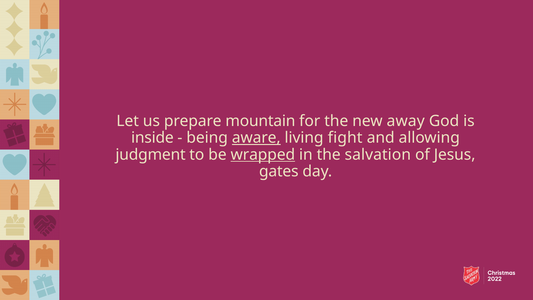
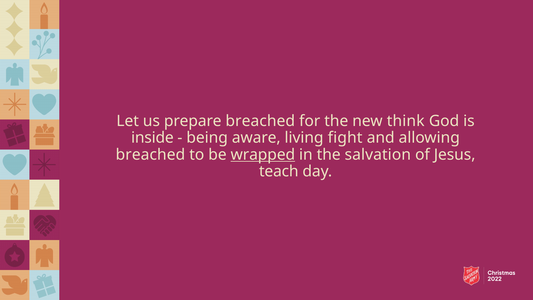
prepare mountain: mountain -> breached
away: away -> think
aware underline: present -> none
judgment at (151, 155): judgment -> breached
gates: gates -> teach
